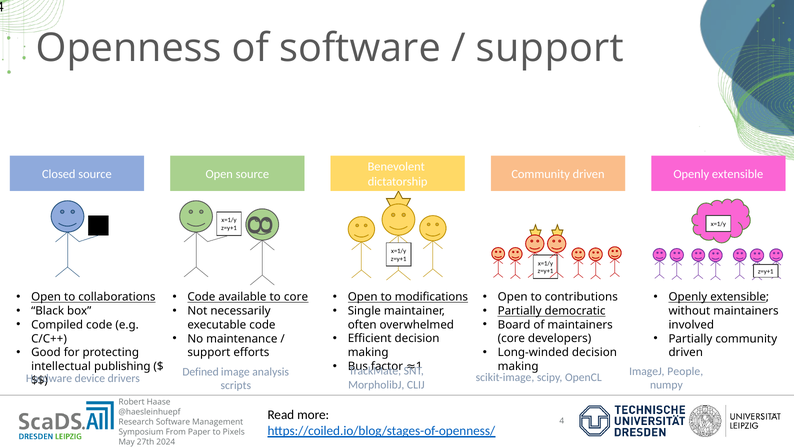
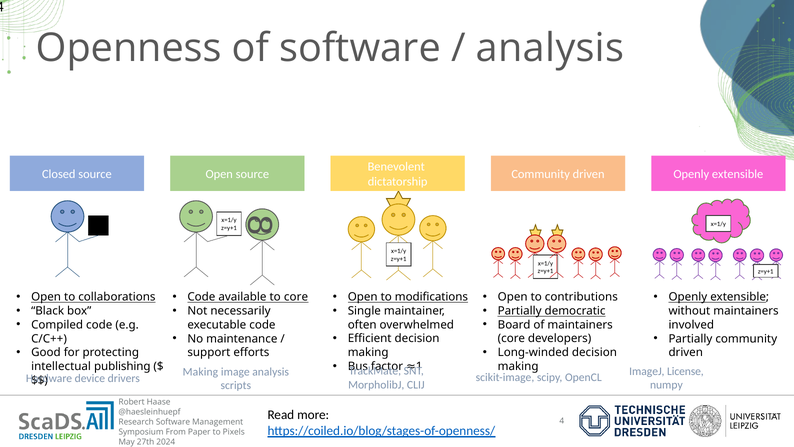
support at (550, 48): support -> analysis
People: People -> License
Defined at (201, 371): Defined -> Making
